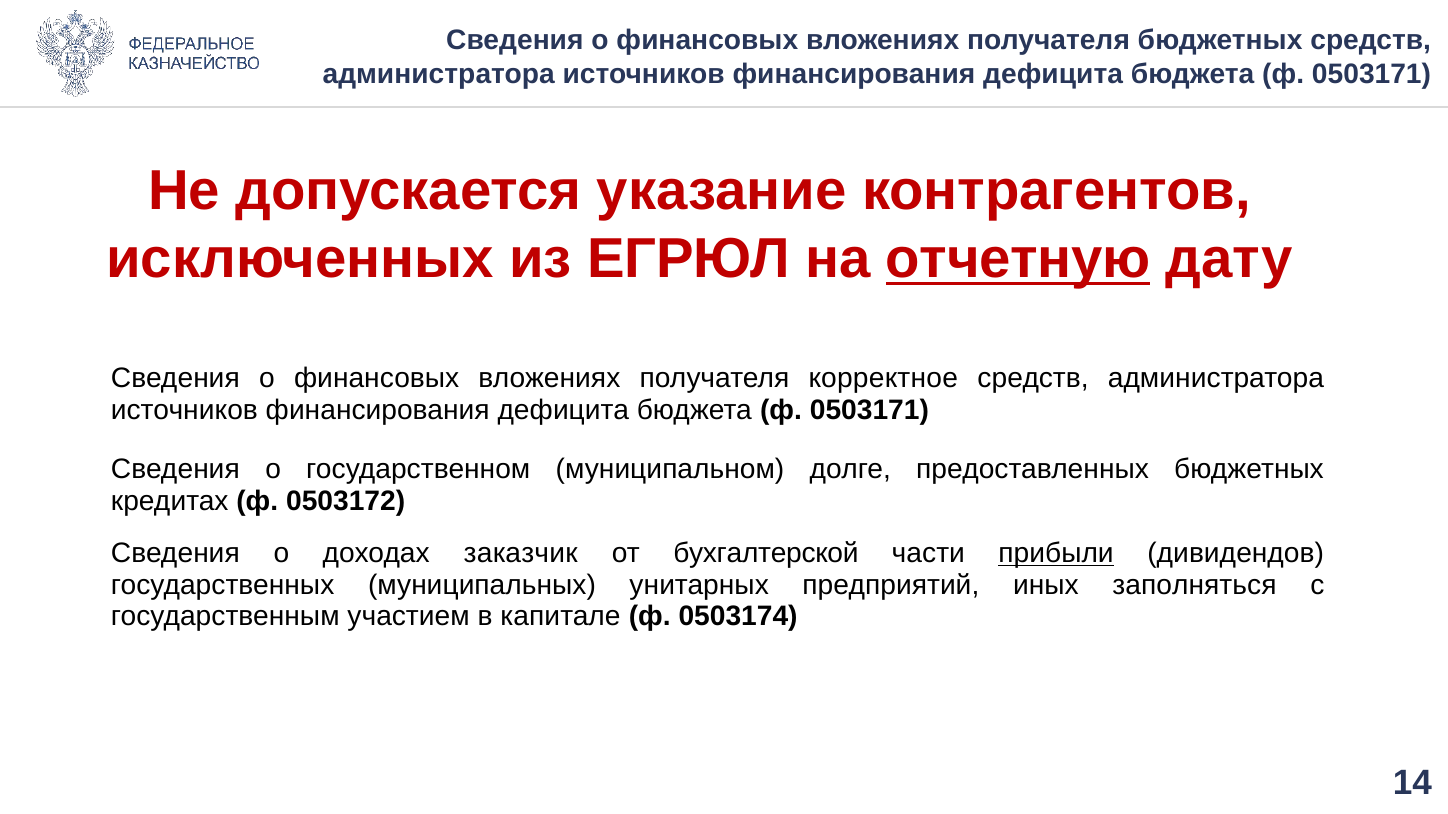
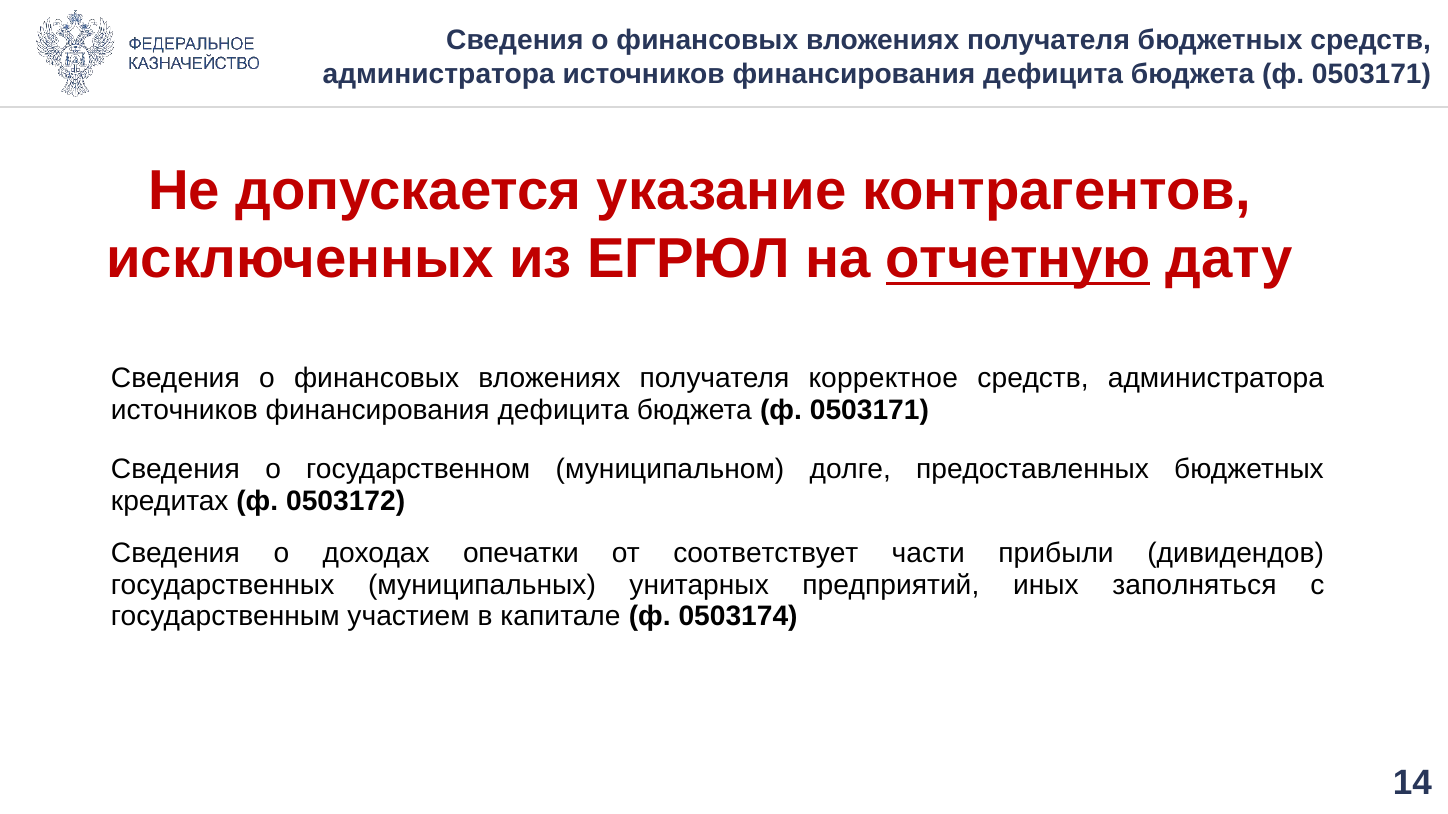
заказчик: заказчик -> опечатки
бухгалтерской: бухгалтерской -> соответствует
прибыли underline: present -> none
